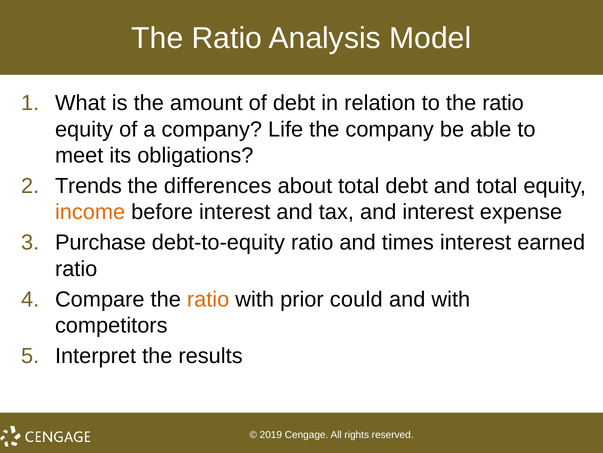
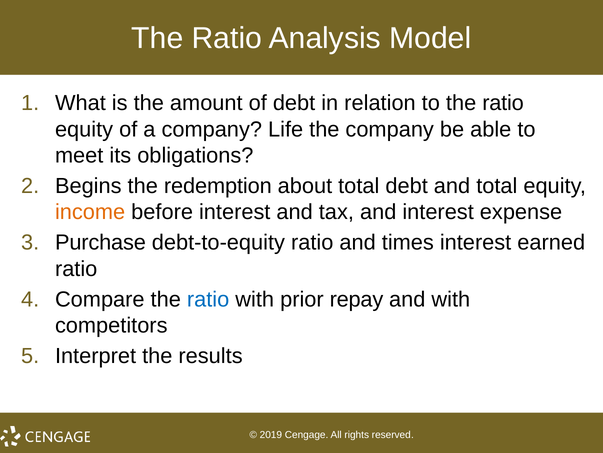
Trends: Trends -> Begins
differences: differences -> redemption
ratio at (208, 299) colour: orange -> blue
could: could -> repay
